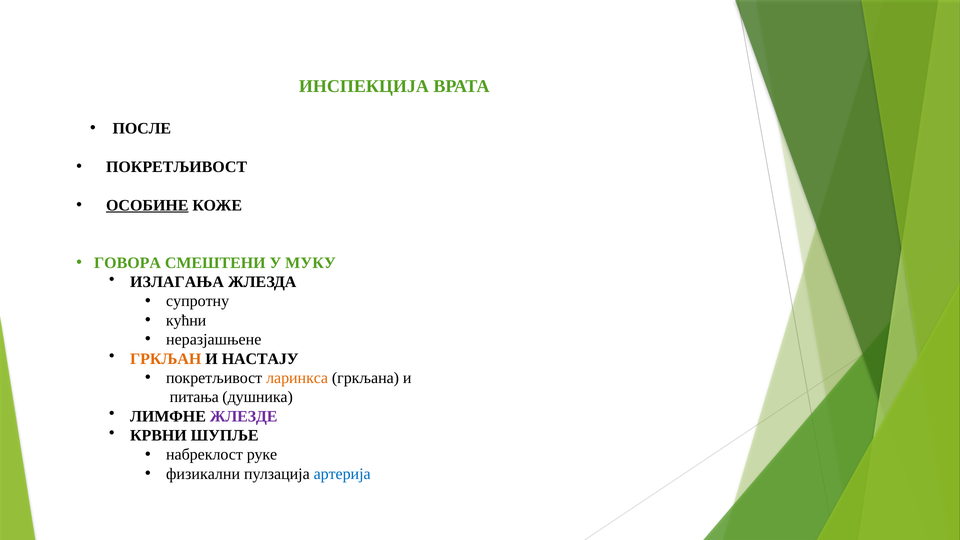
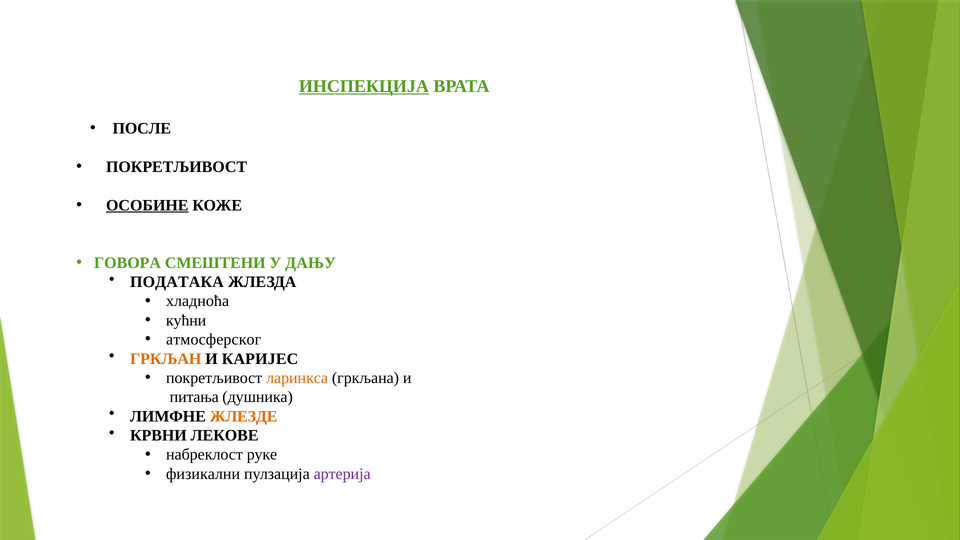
ИНСПЕКЦИЈА underline: none -> present
МУКУ: МУКУ -> ДАЊУ
ИЗЛАГАЊА: ИЗЛАГАЊА -> ПОДАТАКА
супротну: супротну -> хладноћа
неразјашњене: неразјашњене -> атмосферског
НАСТАЈУ: НАСТАЈУ -> КАРИЈЕС
ЖЛЕЗДЕ colour: purple -> orange
ШУПЉЕ: ШУПЉЕ -> ЛЕКОВЕ
артерија colour: blue -> purple
